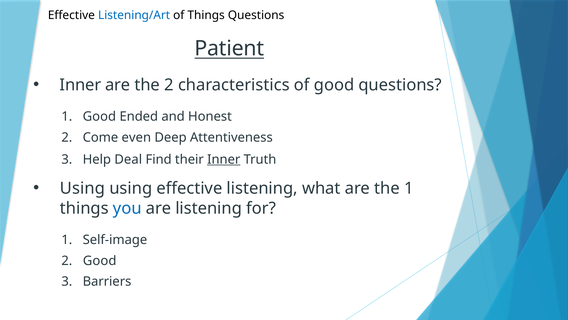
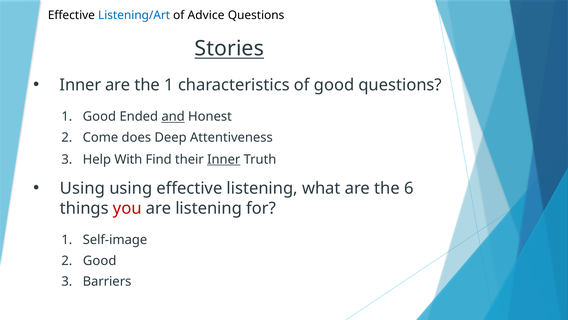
of Things: Things -> Advice
Patient: Patient -> Stories
the 2: 2 -> 1
and underline: none -> present
even: even -> does
Deal: Deal -> With
the 1: 1 -> 6
you colour: blue -> red
